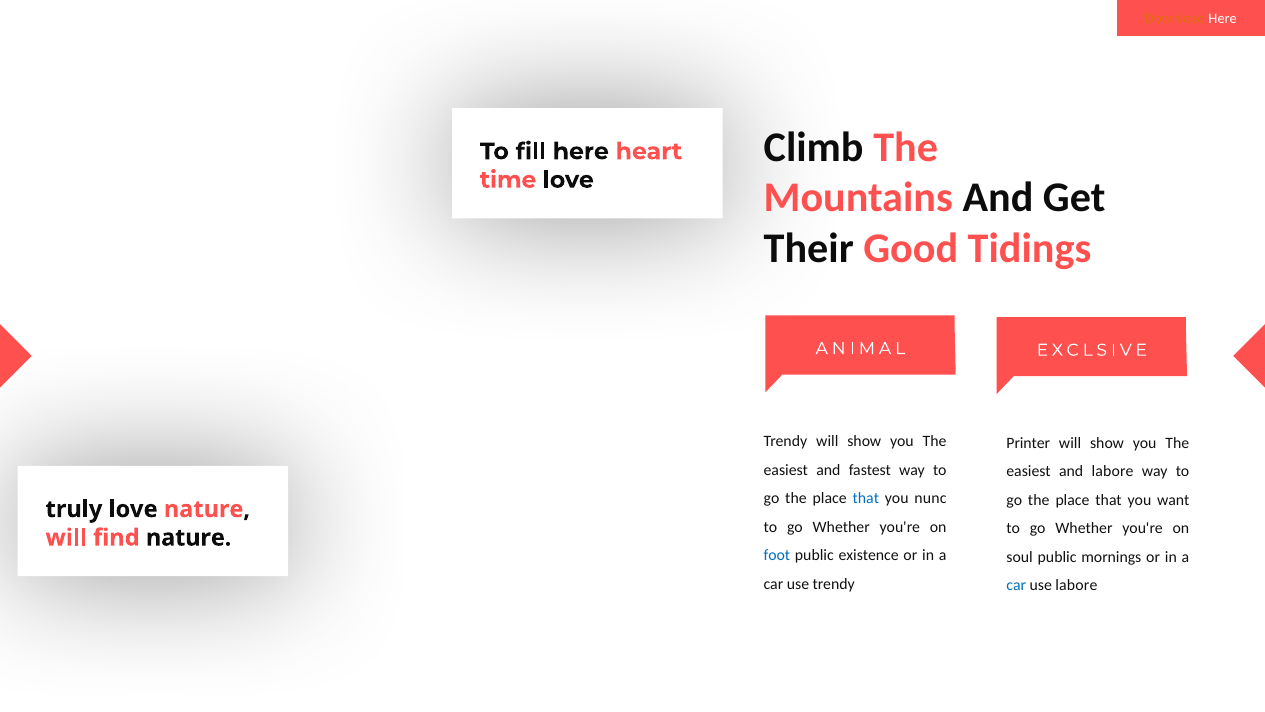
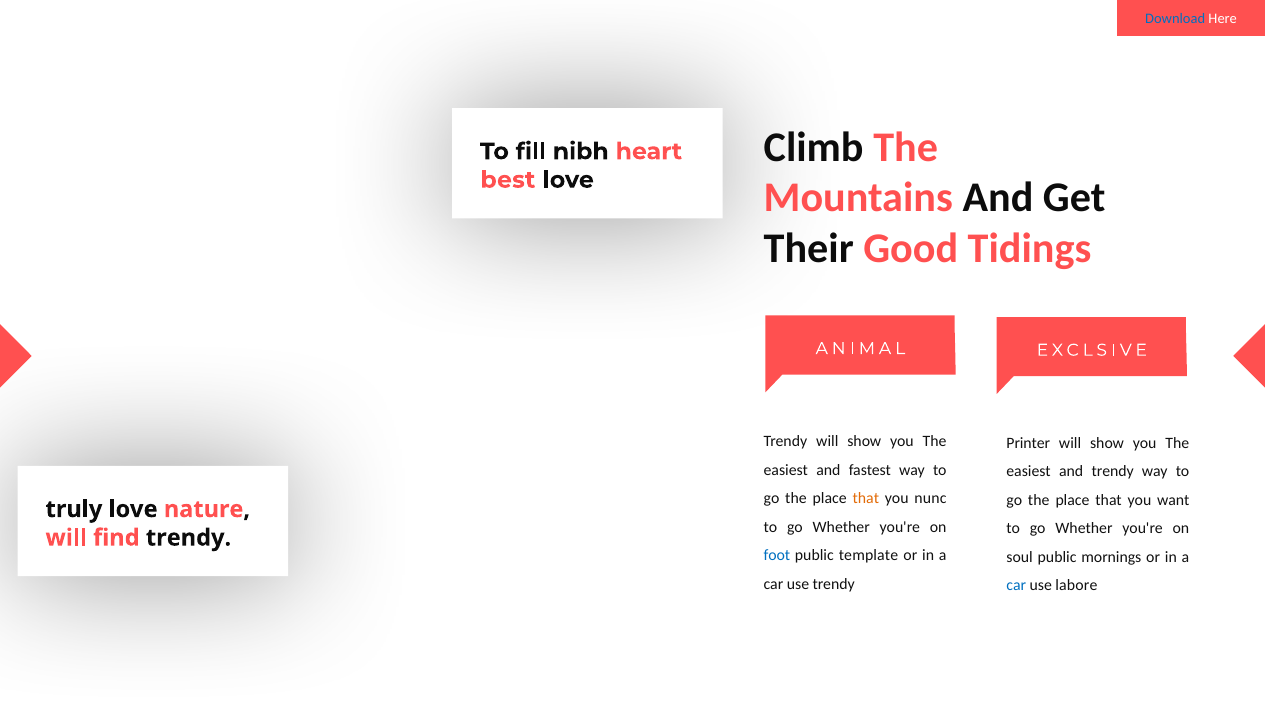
Download colour: orange -> blue
fill here: here -> nibh
time: time -> best
and labore: labore -> trendy
that at (866, 498) colour: blue -> orange
find nature: nature -> trendy
existence: existence -> template
